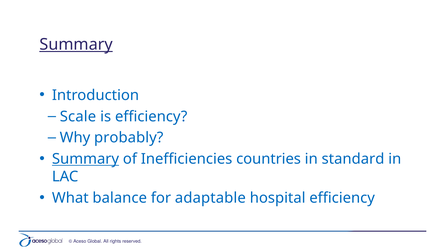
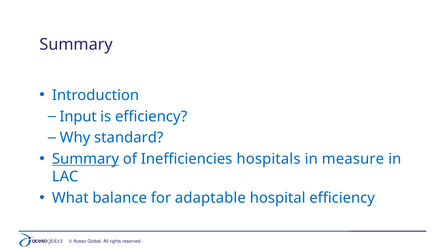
Summary at (76, 45) underline: present -> none
Scale: Scale -> Input
probably: probably -> standard
countries: countries -> hospitals
standard: standard -> measure
